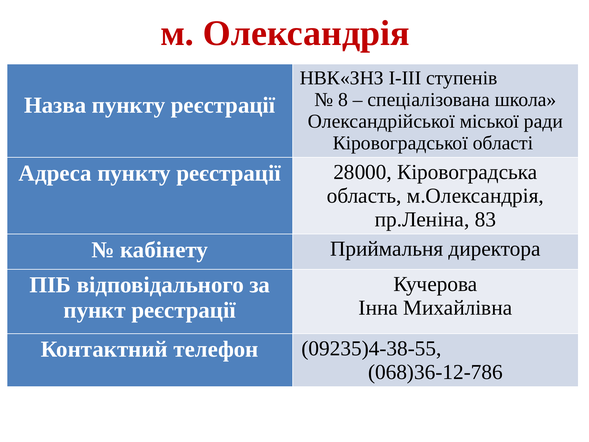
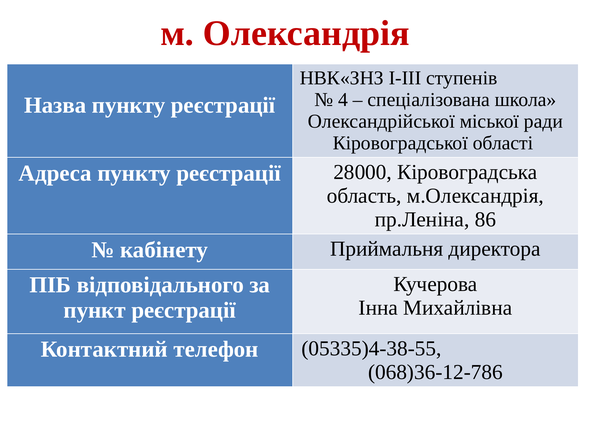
8: 8 -> 4
83: 83 -> 86
09235)4-38-55: 09235)4-38-55 -> 05335)4-38-55
